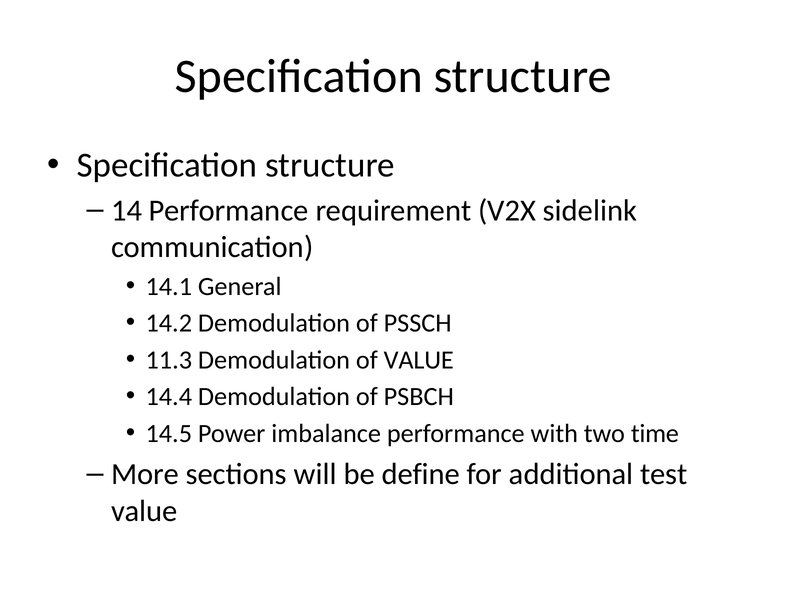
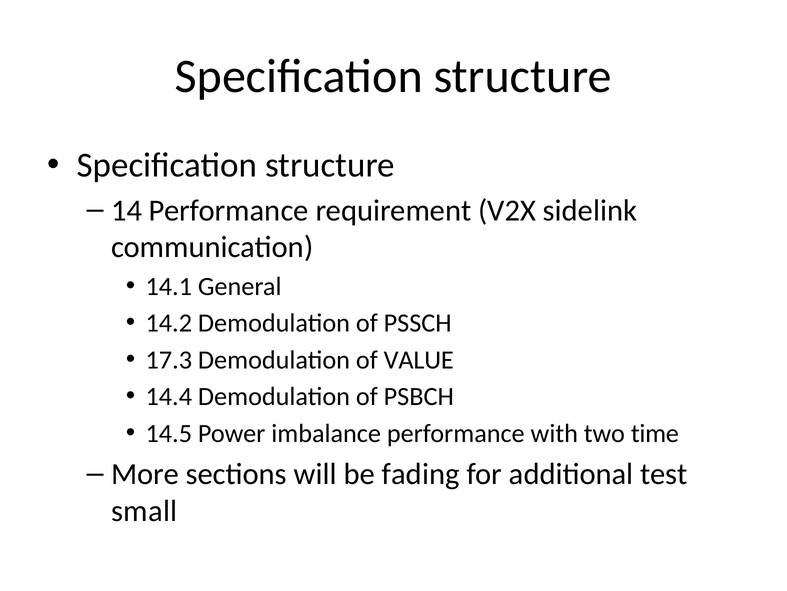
11.3: 11.3 -> 17.3
define: define -> fading
value at (144, 510): value -> small
